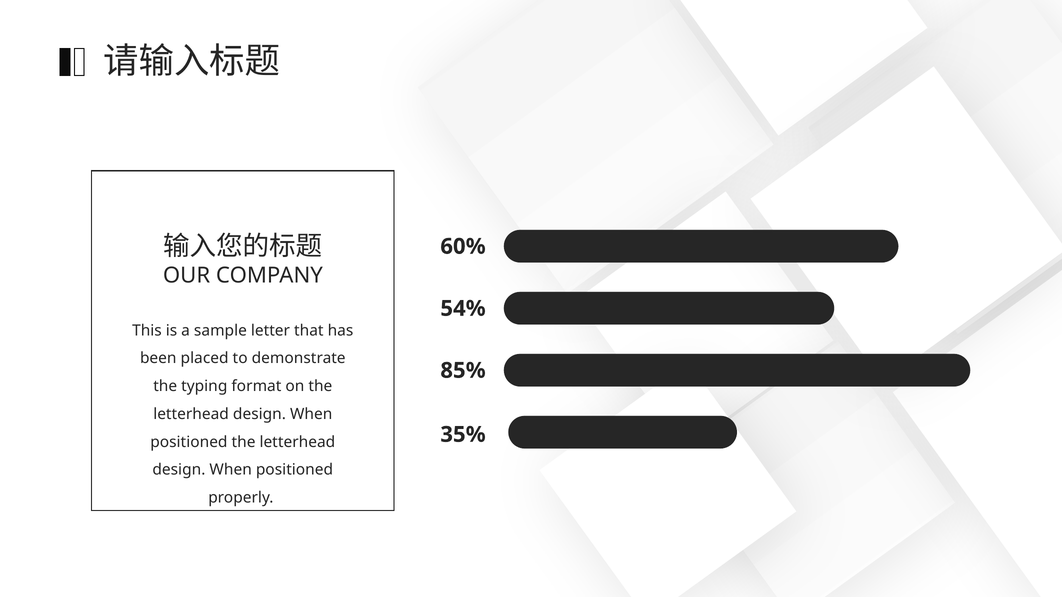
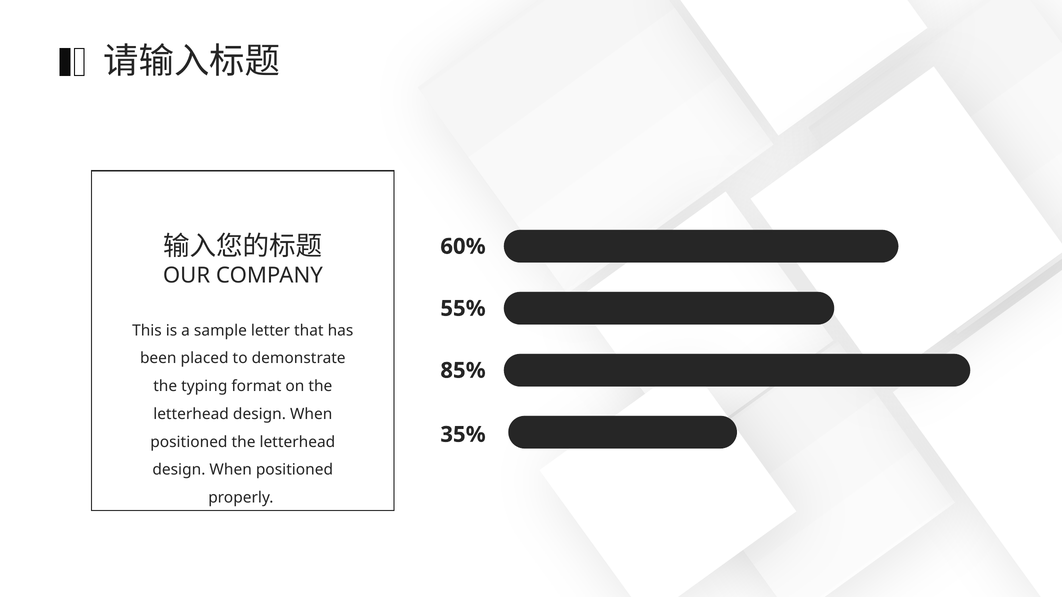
54%: 54% -> 55%
